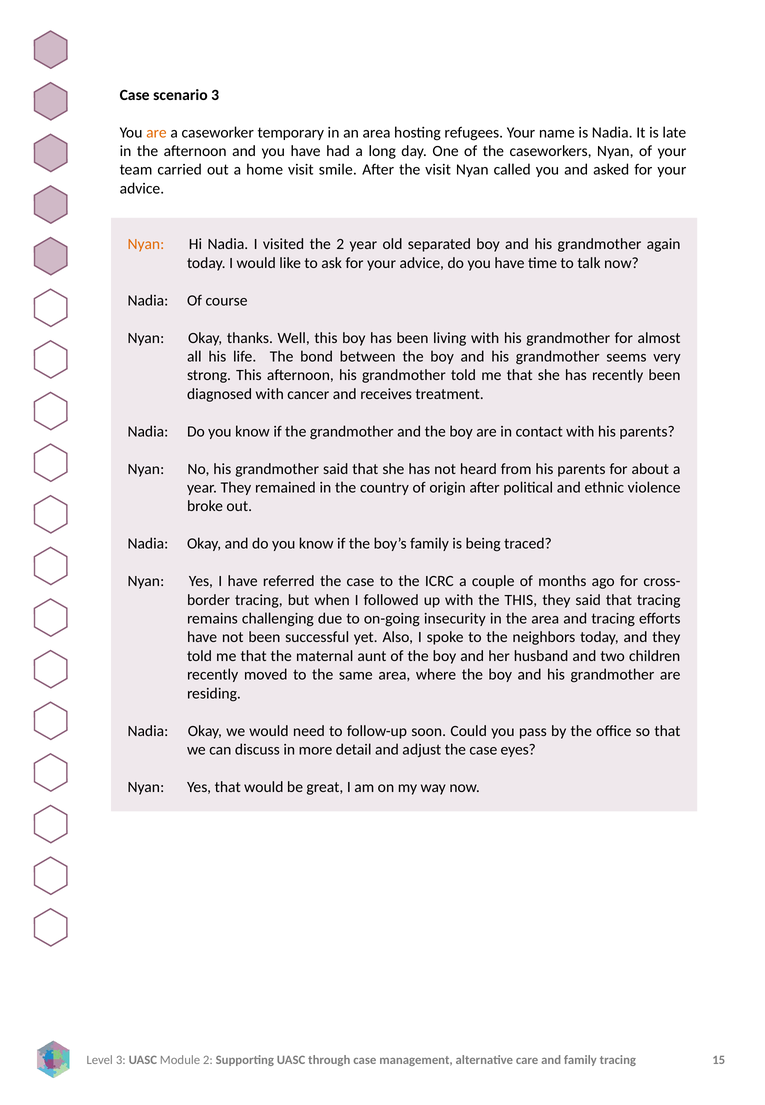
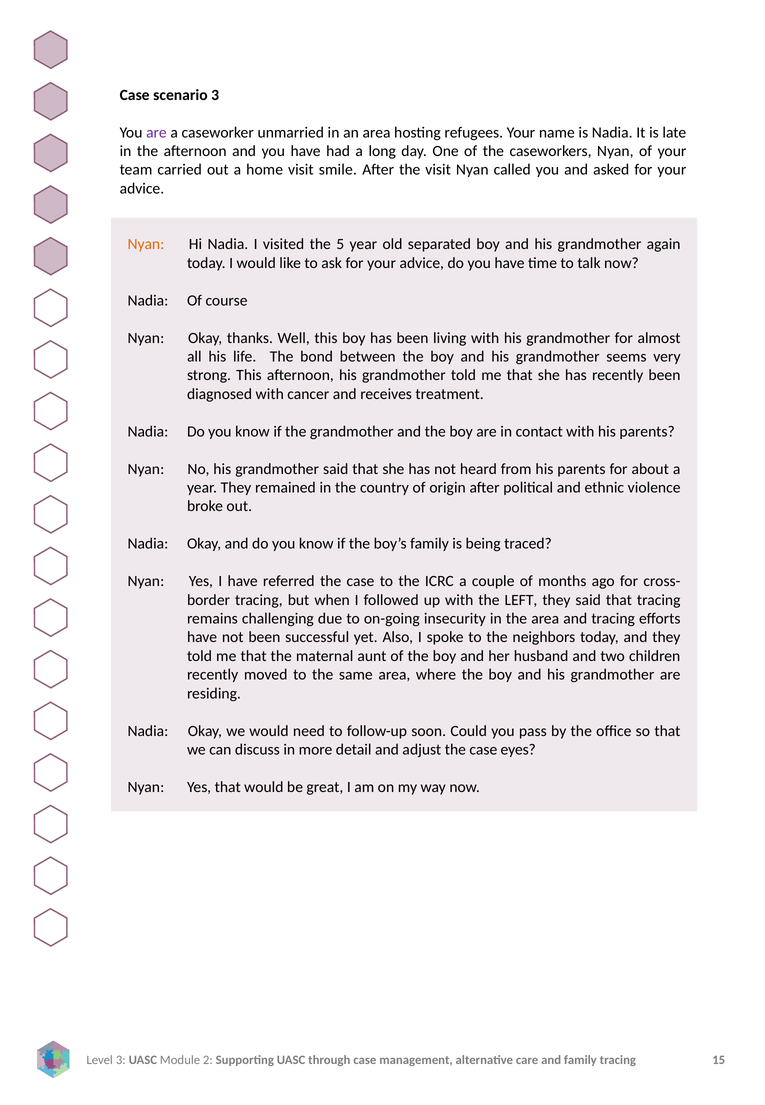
are at (156, 132) colour: orange -> purple
temporary: temporary -> unmarried
the 2: 2 -> 5
the THIS: THIS -> LEFT
